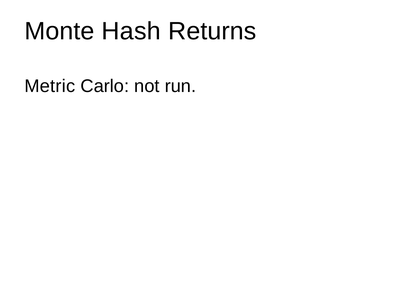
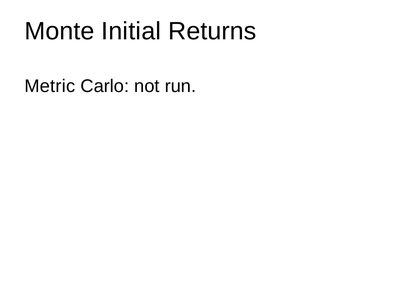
Hash: Hash -> Initial
